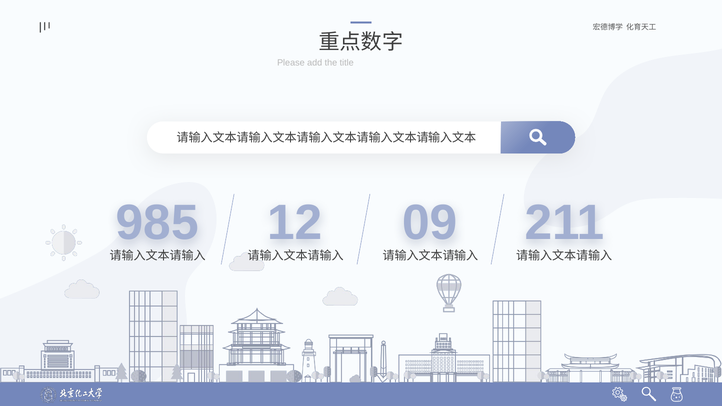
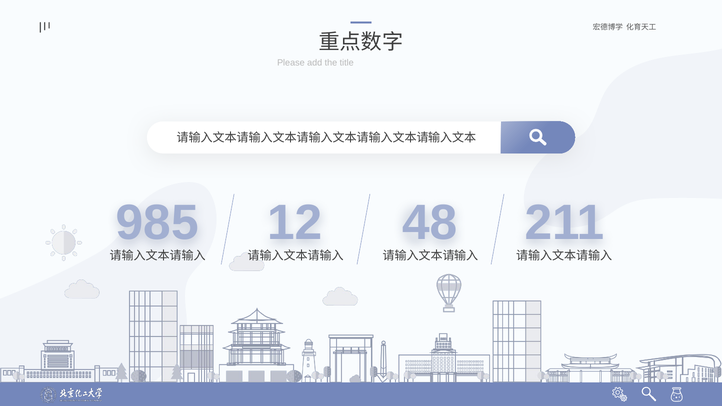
09: 09 -> 48
